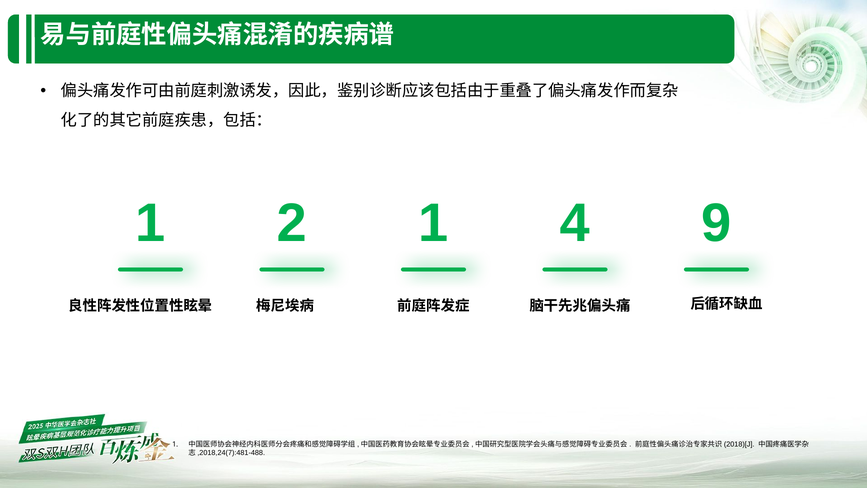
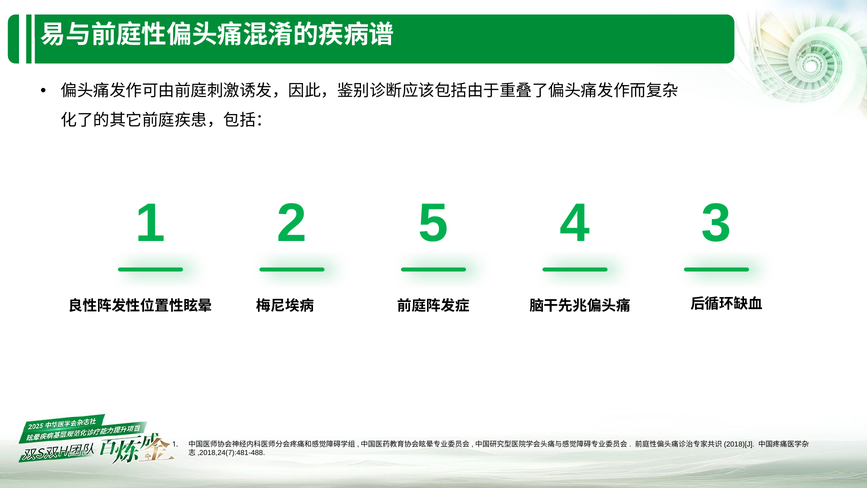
2 1: 1 -> 5
9: 9 -> 3
